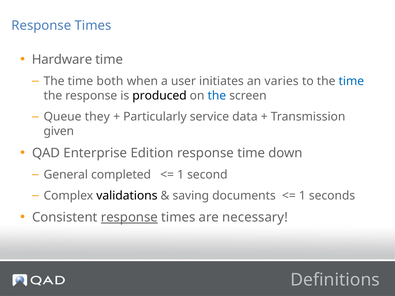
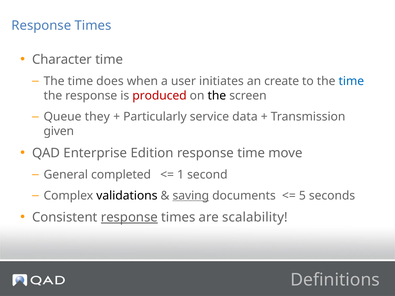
Hardware: Hardware -> Character
both: both -> does
varies: varies -> create
produced colour: black -> red
the at (217, 96) colour: blue -> black
down: down -> move
saving underline: none -> present
1 at (302, 196): 1 -> 5
necessary: necessary -> scalability
